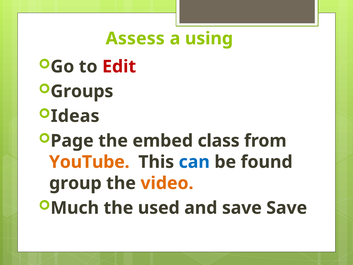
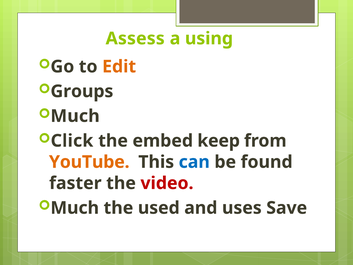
Edit colour: red -> orange
Ideas at (75, 116): Ideas -> Much
Page: Page -> Click
class: class -> keep
group: group -> faster
video colour: orange -> red
and save: save -> uses
